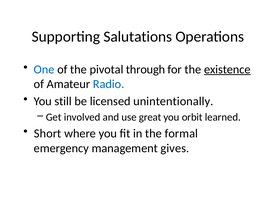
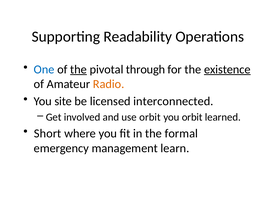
Salutations: Salutations -> Readability
the at (78, 69) underline: none -> present
Radio colour: blue -> orange
still: still -> site
unintentionally: unintentionally -> interconnected
use great: great -> orbit
gives: gives -> learn
